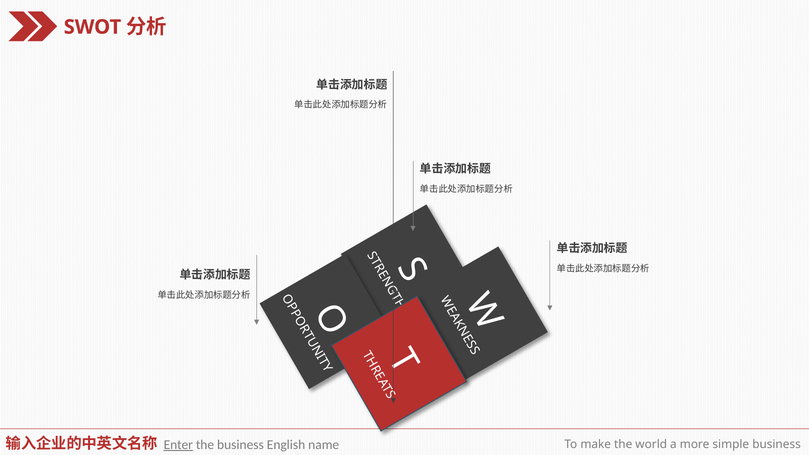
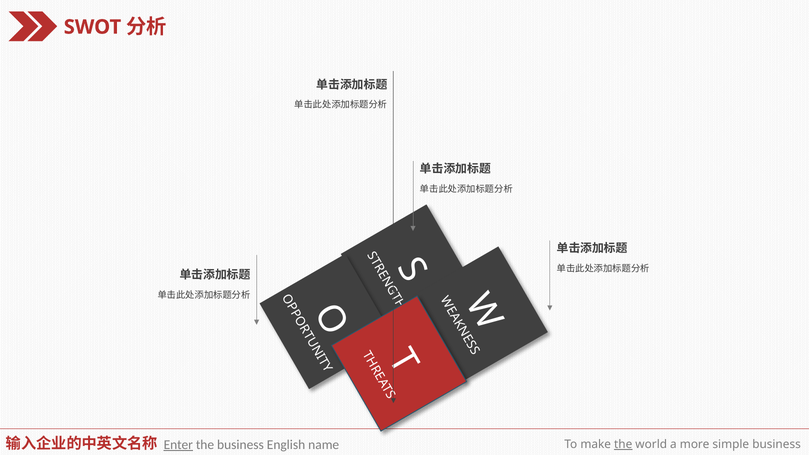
the at (623, 444) underline: none -> present
